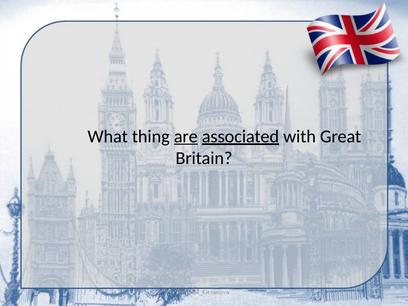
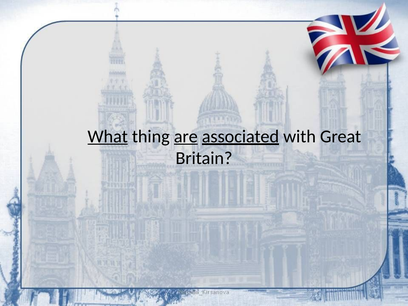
What underline: none -> present
